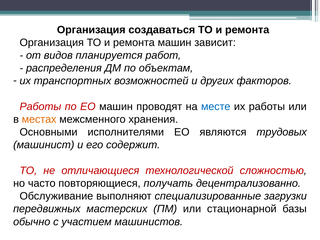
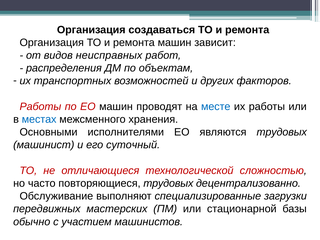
планируется: планируется -> неисправных
местах colour: orange -> blue
содержит: содержит -> суточный
повторяющиеся получать: получать -> трудовых
